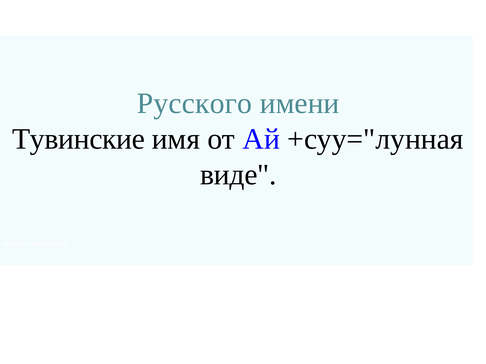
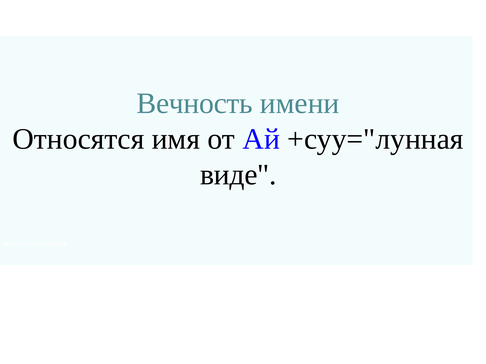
Русского: Русского -> Вечность
Тувинские: Тувинские -> Относятся
